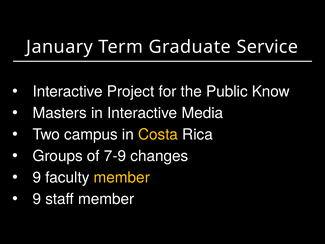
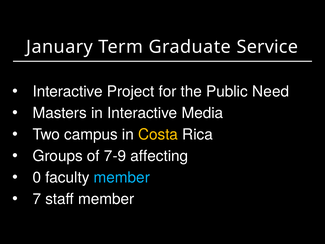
Know: Know -> Need
changes: changes -> affecting
9 at (37, 177): 9 -> 0
member at (122, 177) colour: yellow -> light blue
9 at (37, 199): 9 -> 7
